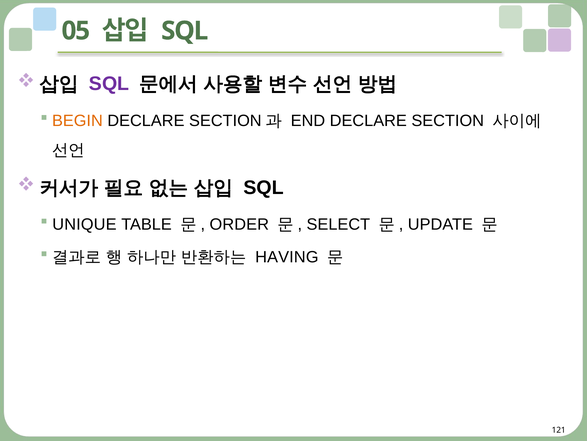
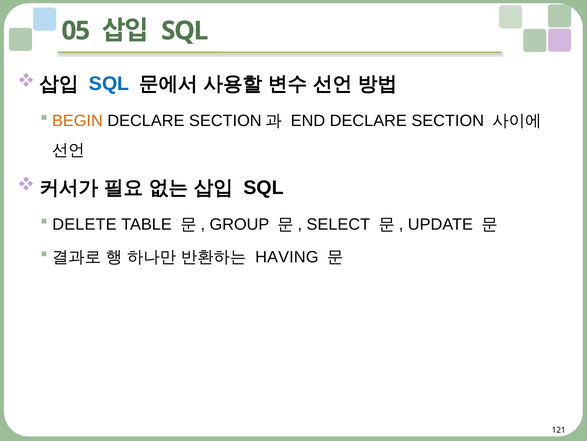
SQL at (109, 84) colour: purple -> blue
UNIQUE: UNIQUE -> DELETE
ORDER: ORDER -> GROUP
